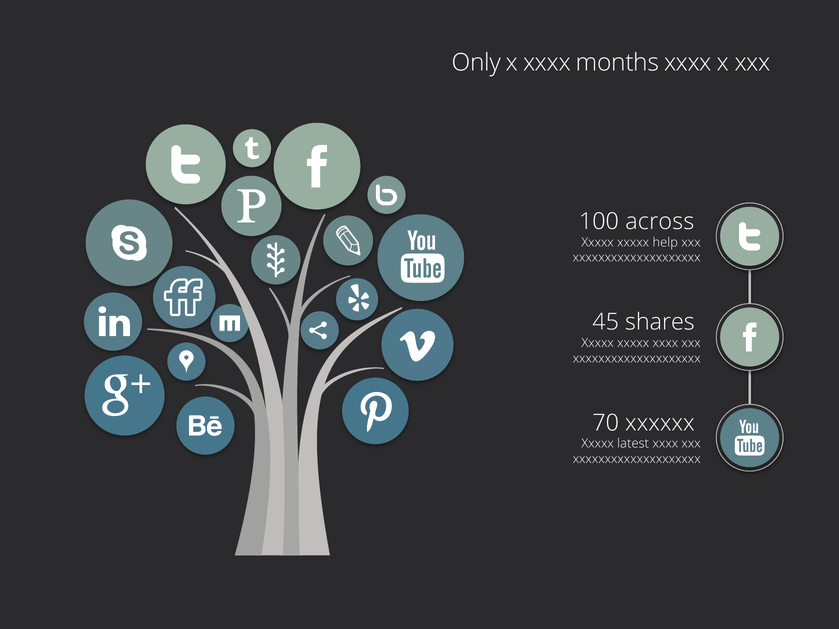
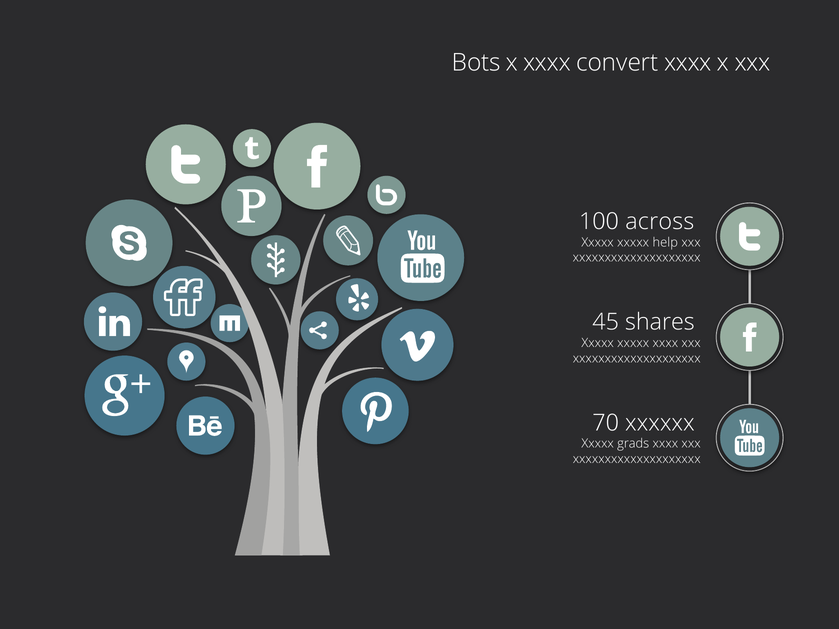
Only: Only -> Bots
months: months -> convert
latest: latest -> grads
